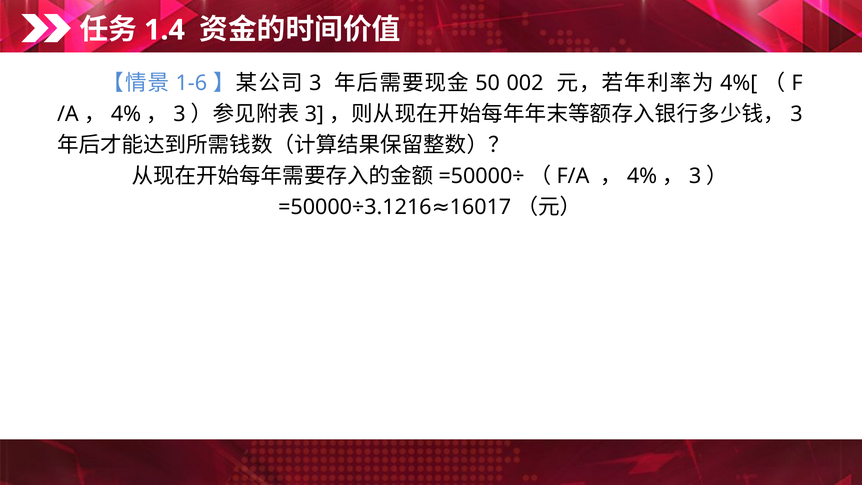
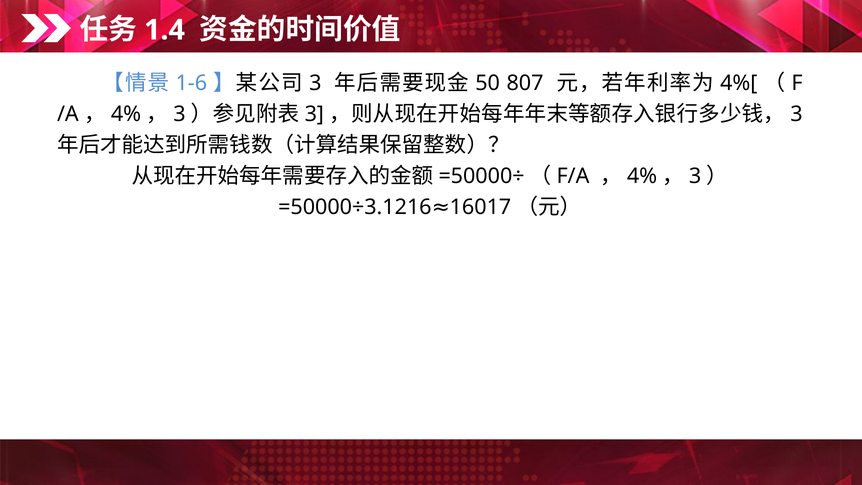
002: 002 -> 807
